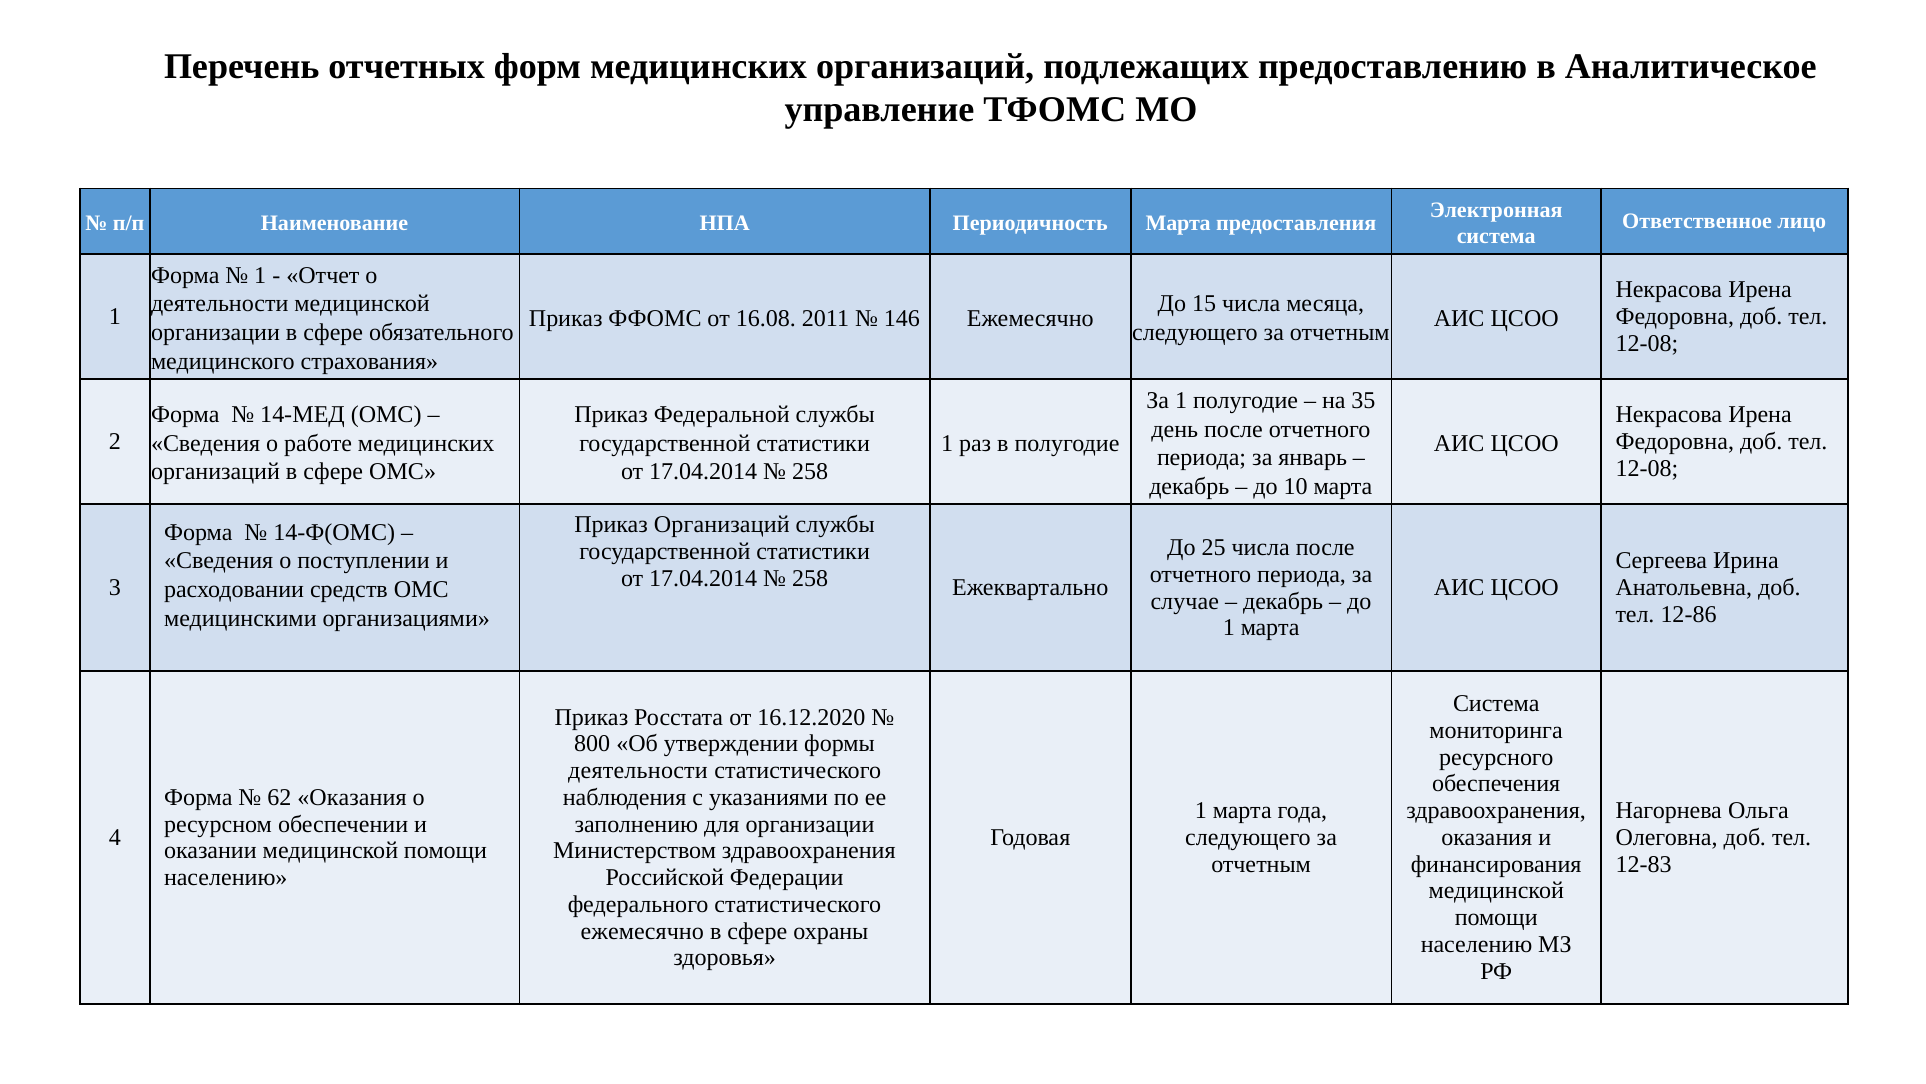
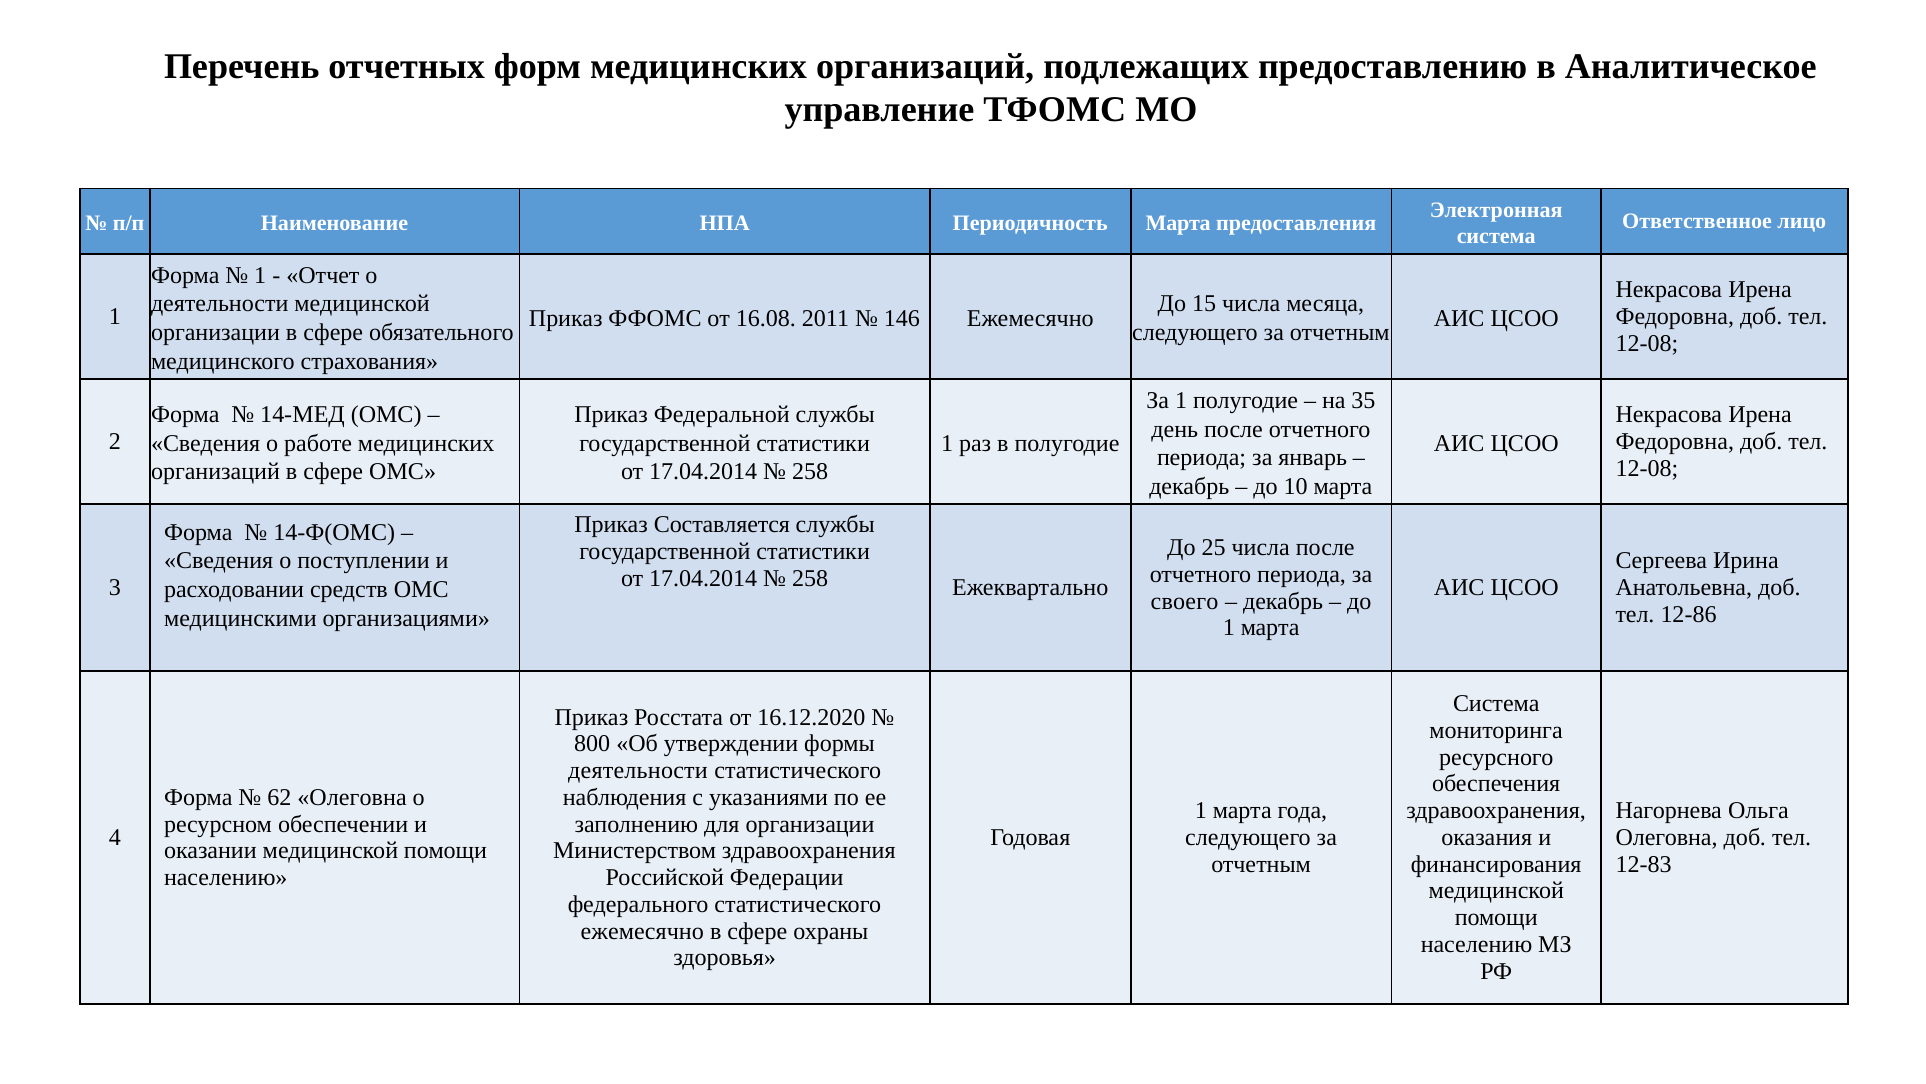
Приказ Организаций: Организаций -> Составляется
случае: случае -> своего
62 Оказания: Оказания -> Олеговна
